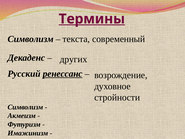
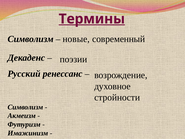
текста: текста -> новые
других: других -> поэзии
ренессанс underline: present -> none
